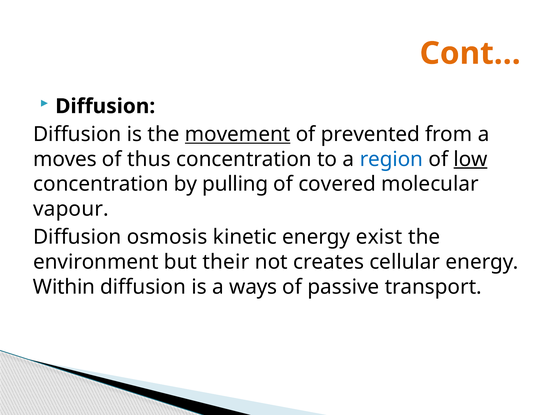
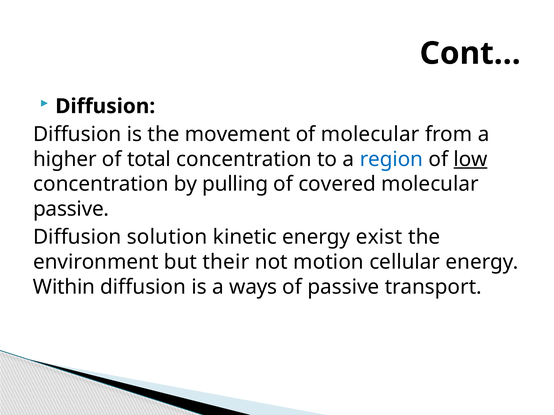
Cont… colour: orange -> black
movement underline: present -> none
of prevented: prevented -> molecular
moves: moves -> higher
thus: thus -> total
vapour at (71, 209): vapour -> passive
osmosis: osmosis -> solution
creates: creates -> motion
